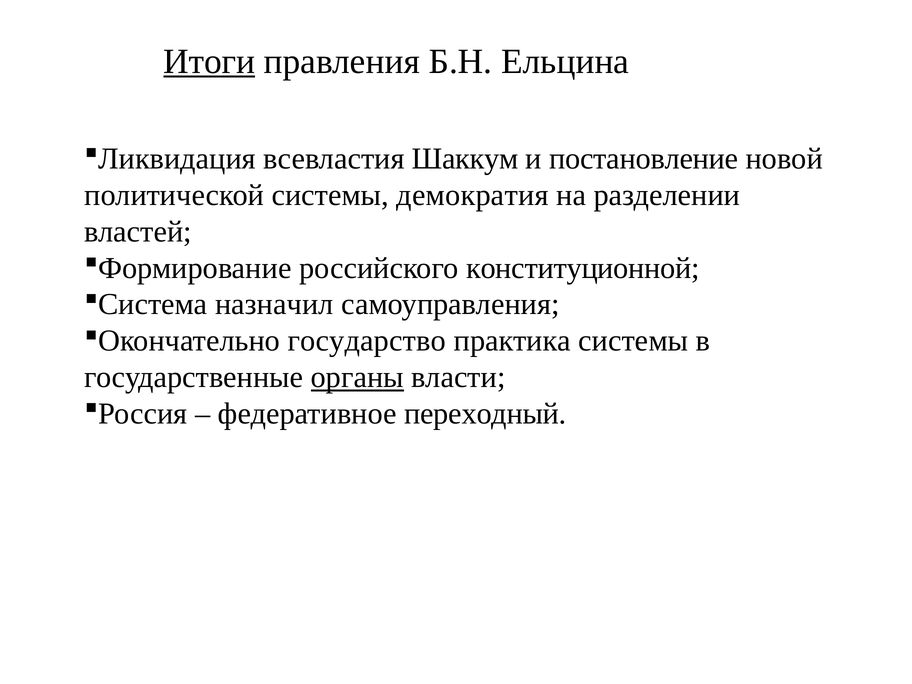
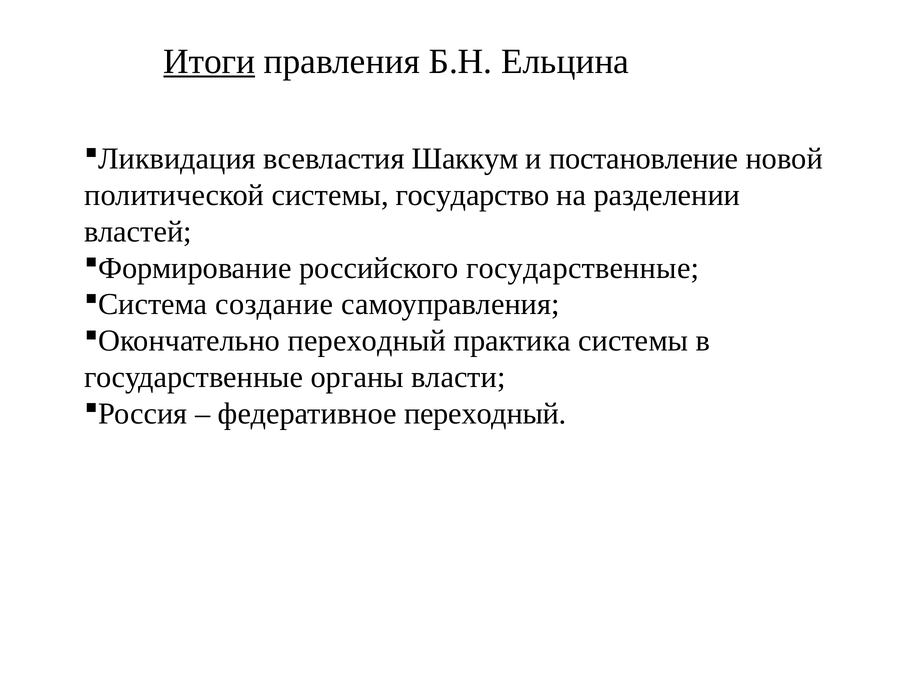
демократия: демократия -> государство
российского конституционной: конституционной -> государственные
назначил: назначил -> создание
государство at (367, 341): государство -> переходный
органы underline: present -> none
